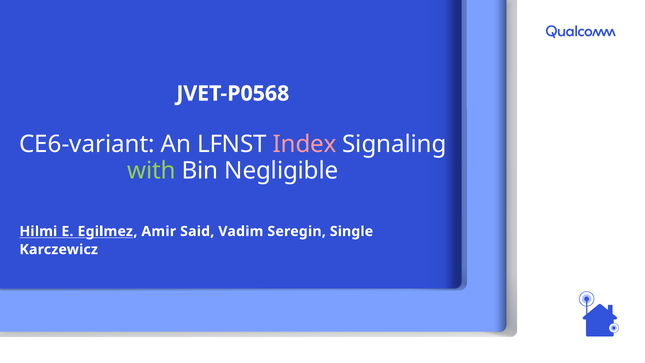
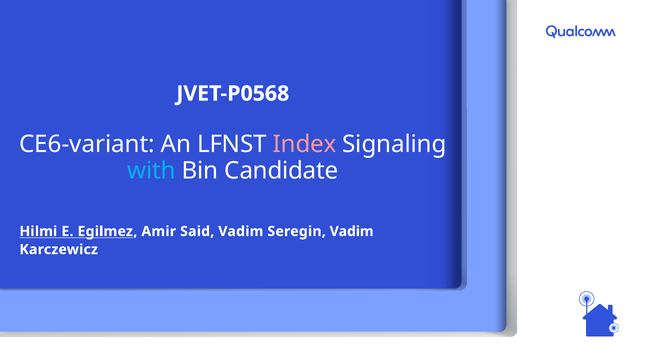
with colour: light green -> light blue
Negligible: Negligible -> Candidate
Seregin Single: Single -> Vadim
